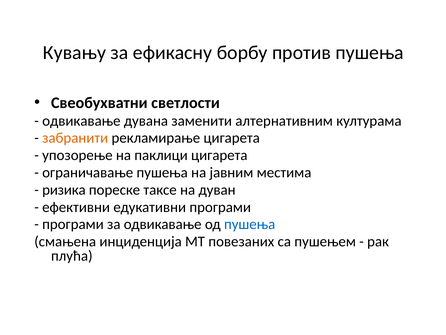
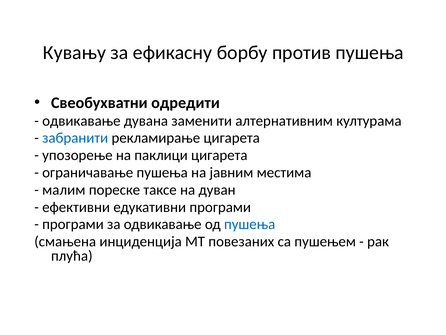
светлости: светлости -> одредити
забранити colour: orange -> blue
ризика: ризика -> малим
